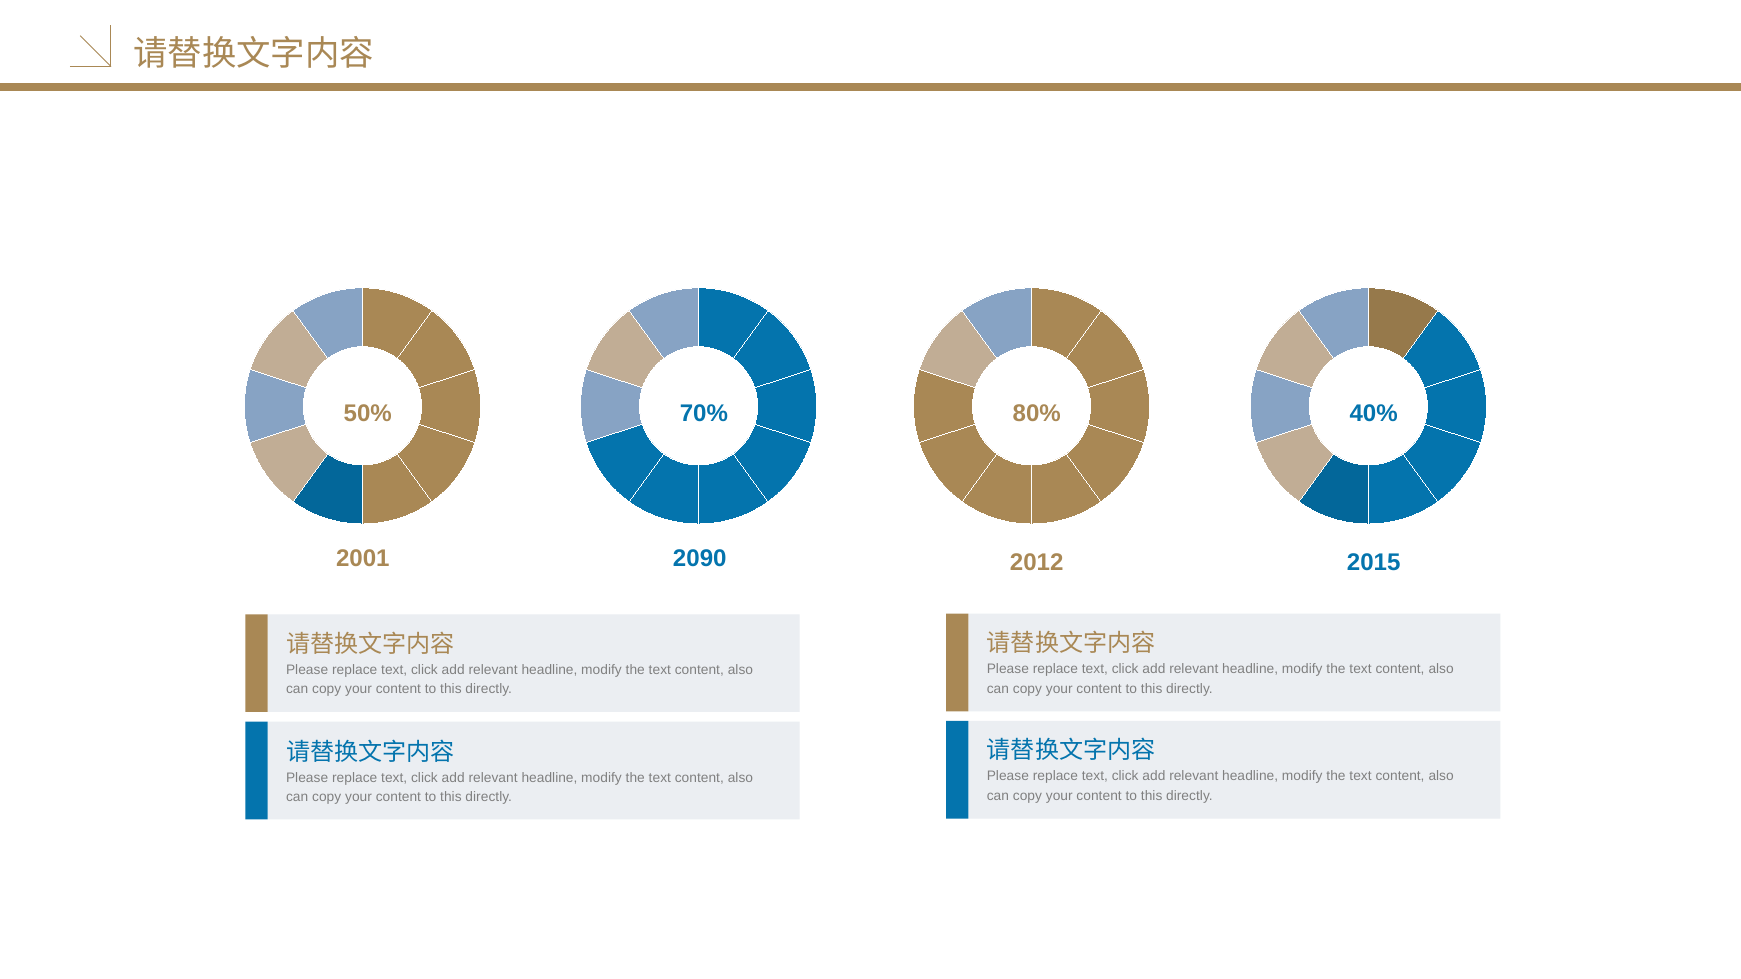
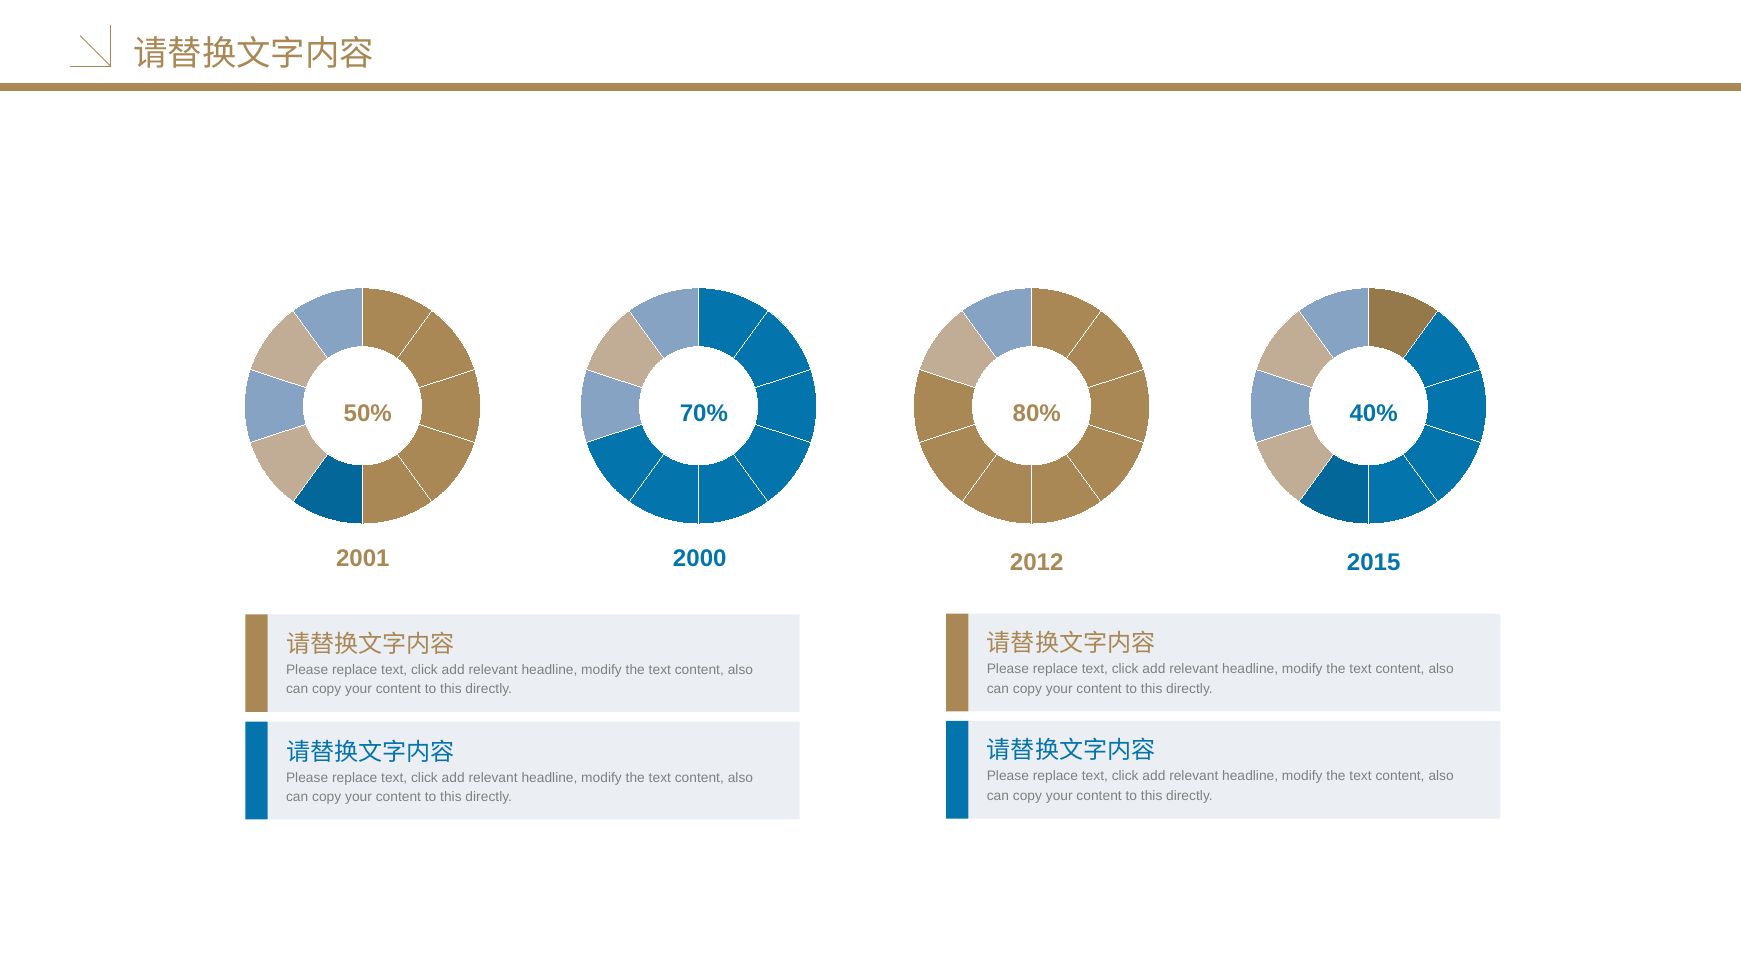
2090: 2090 -> 2000
